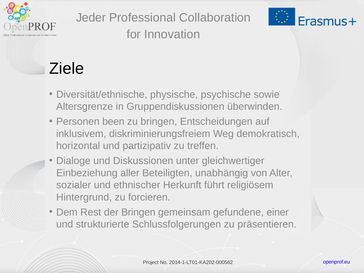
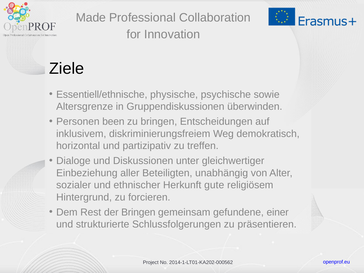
Jeder: Jeder -> Made
Diversität/ethnische: Diversität/ethnische -> Essentiell/ethnische
führt: führt -> gute
